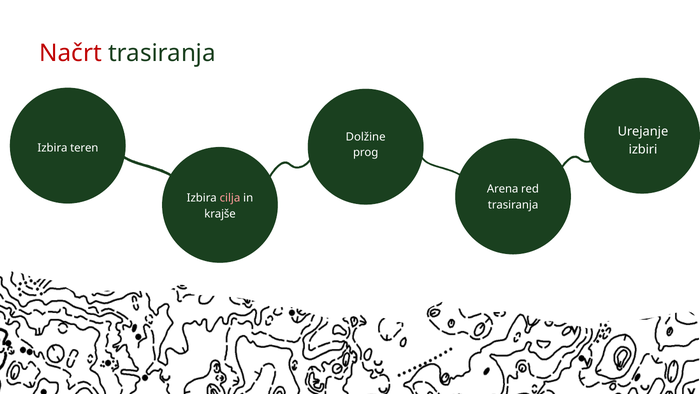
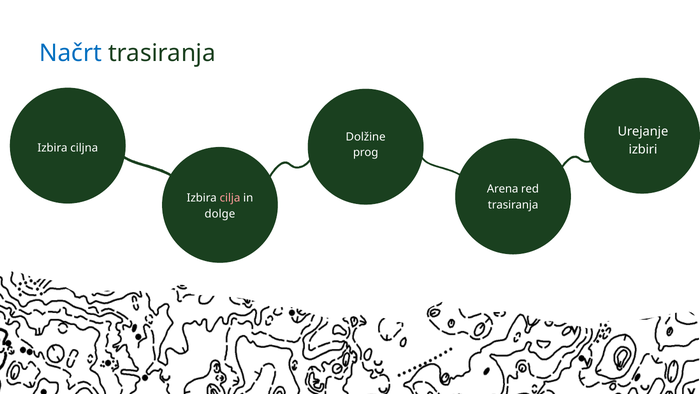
Načrt colour: red -> blue
teren: teren -> ciljna
krajše: krajše -> dolge
